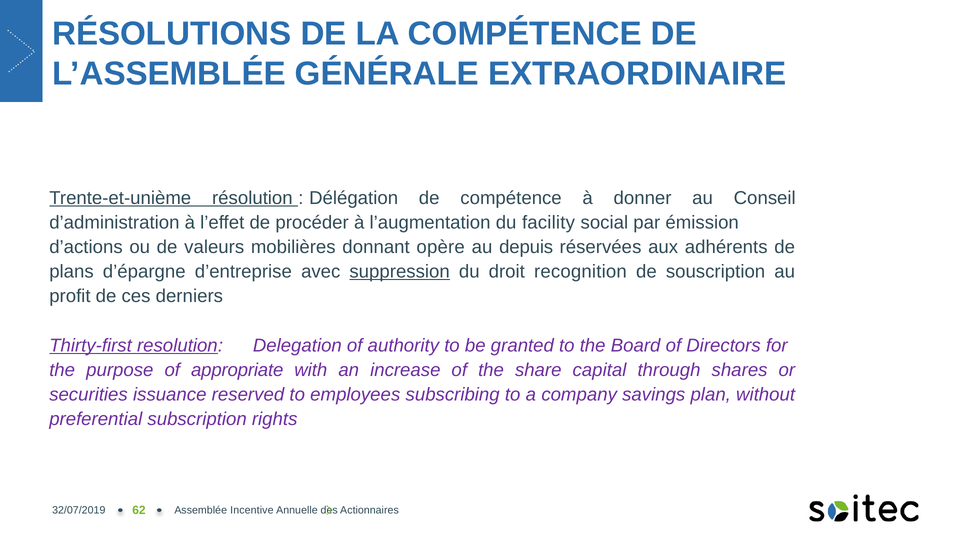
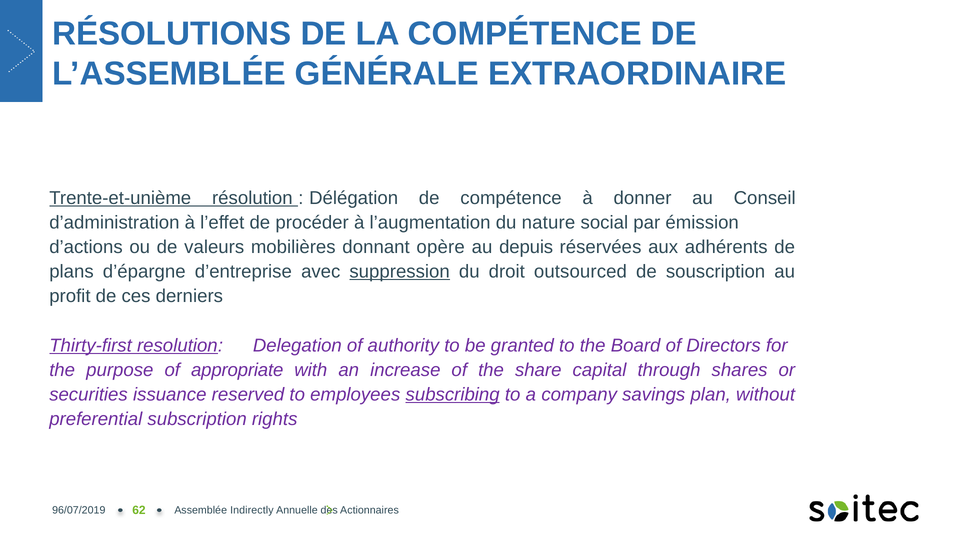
facility: facility -> nature
recognition: recognition -> outsourced
subscribing underline: none -> present
32/07/2019: 32/07/2019 -> 96/07/2019
Incentive: Incentive -> Indirectly
